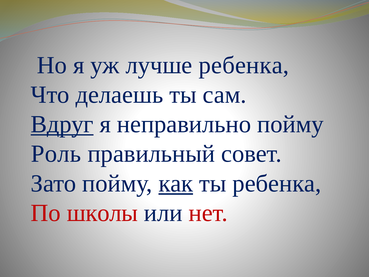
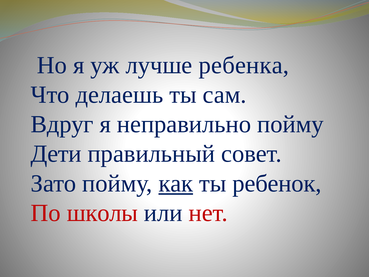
Вдруг underline: present -> none
Роль: Роль -> Дети
ты ребенка: ребенка -> ребенок
